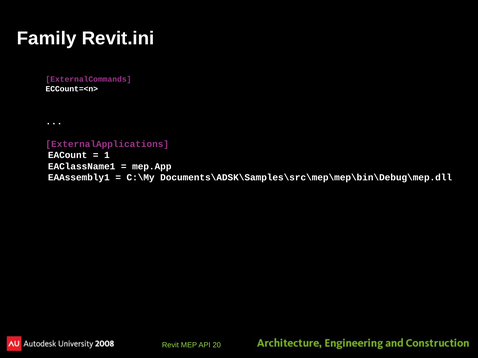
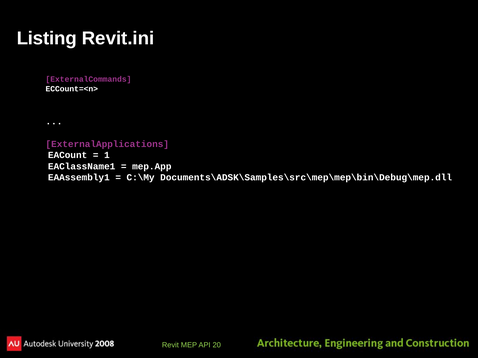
Family: Family -> Listing
